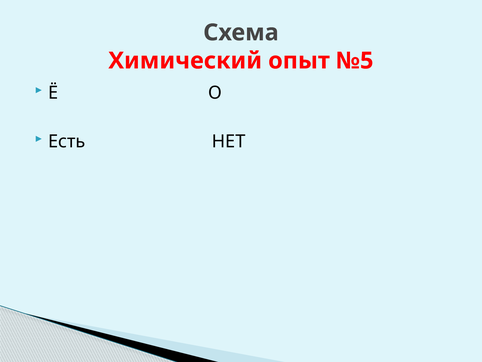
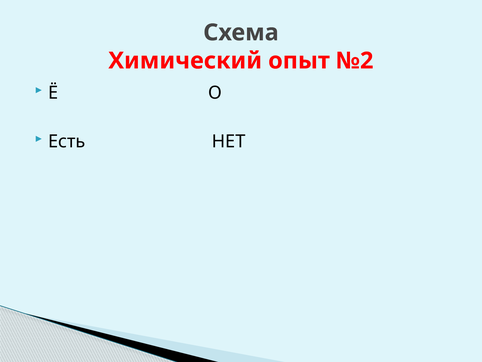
№5: №5 -> №2
